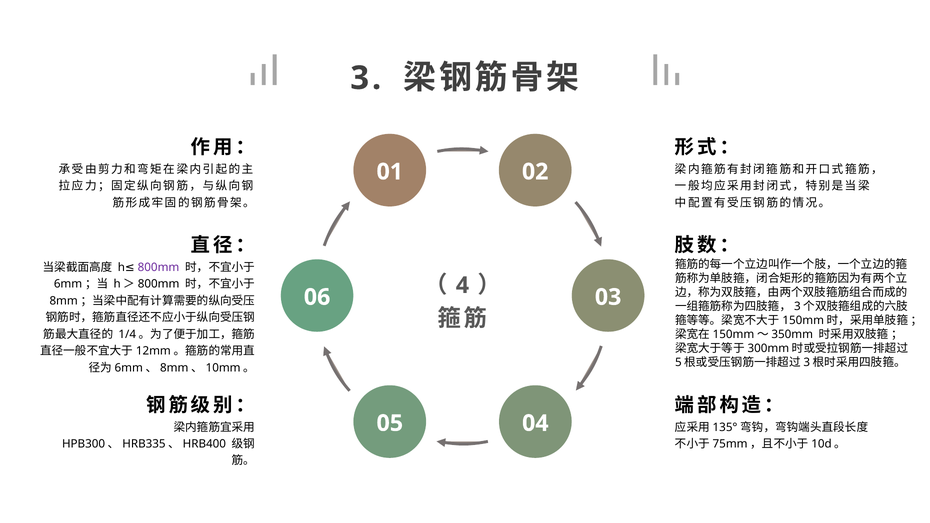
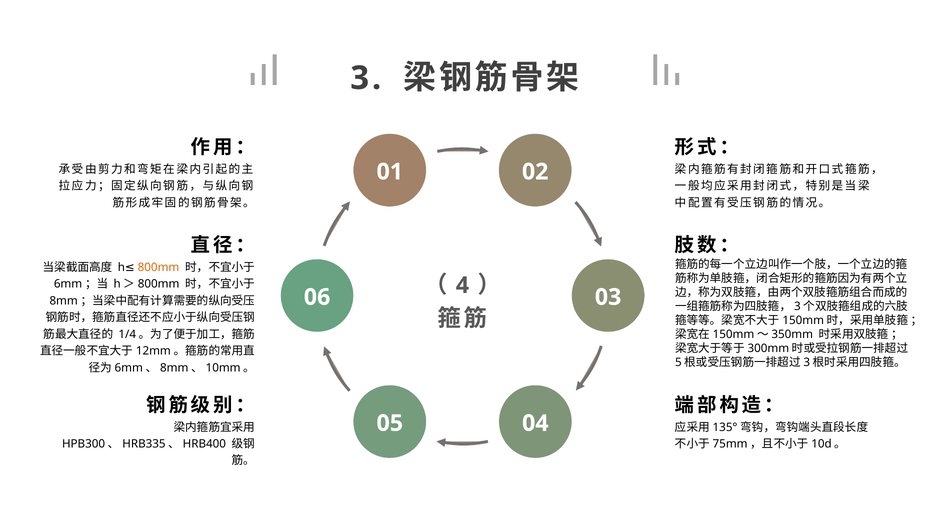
800mm colour: purple -> orange
